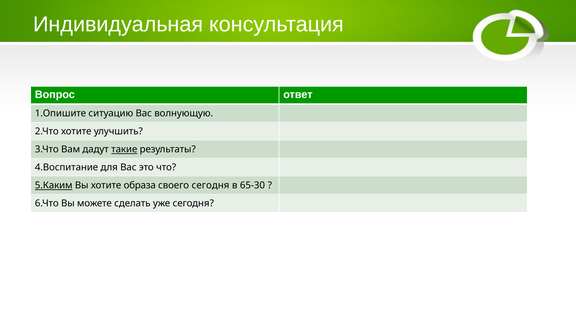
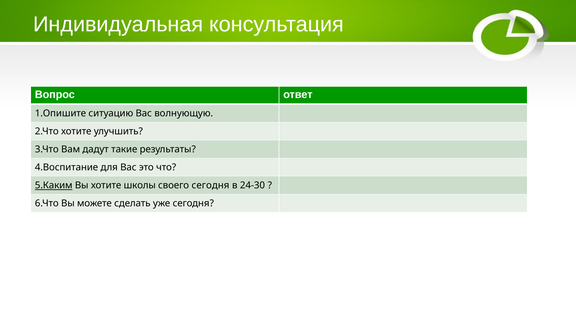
такие underline: present -> none
образа: образа -> школы
65-30: 65-30 -> 24-30
